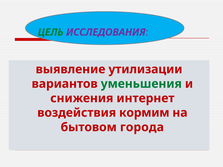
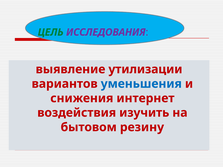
уменьшения colour: green -> blue
кормим: кормим -> изучить
города: города -> резину
